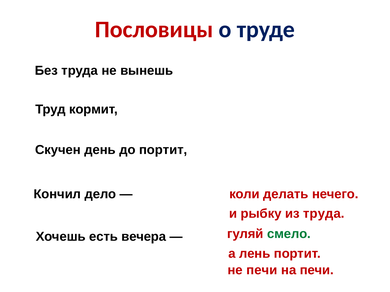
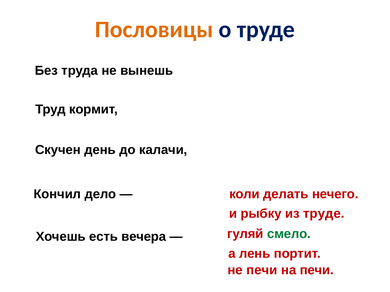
Пословицы colour: red -> orange
до портит: портит -> калачи
из труда: труда -> труде
